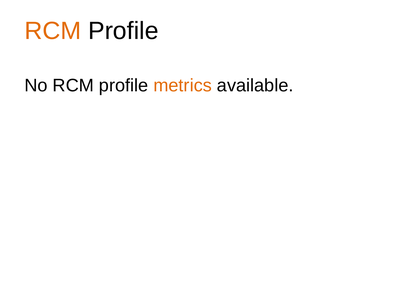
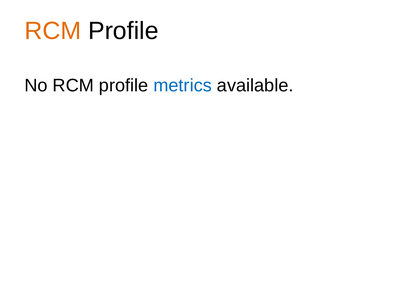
metrics colour: orange -> blue
